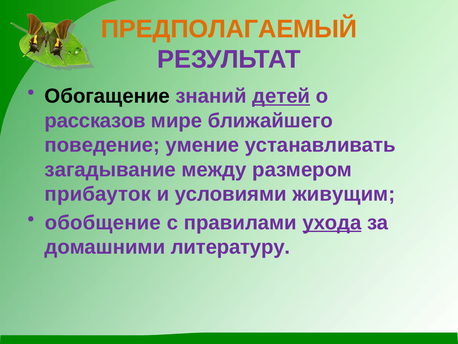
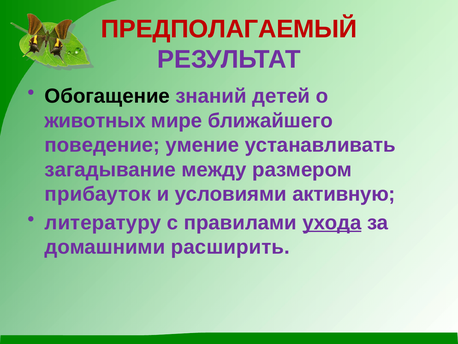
ПРЕДПОЛАГАЕМЫЙ colour: orange -> red
детей underline: present -> none
рассказов: рассказов -> животных
живущим: живущим -> активную
обобщение: обобщение -> литературу
литературу: литературу -> расширить
